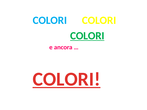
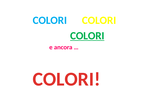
COLORI at (66, 79) underline: present -> none
